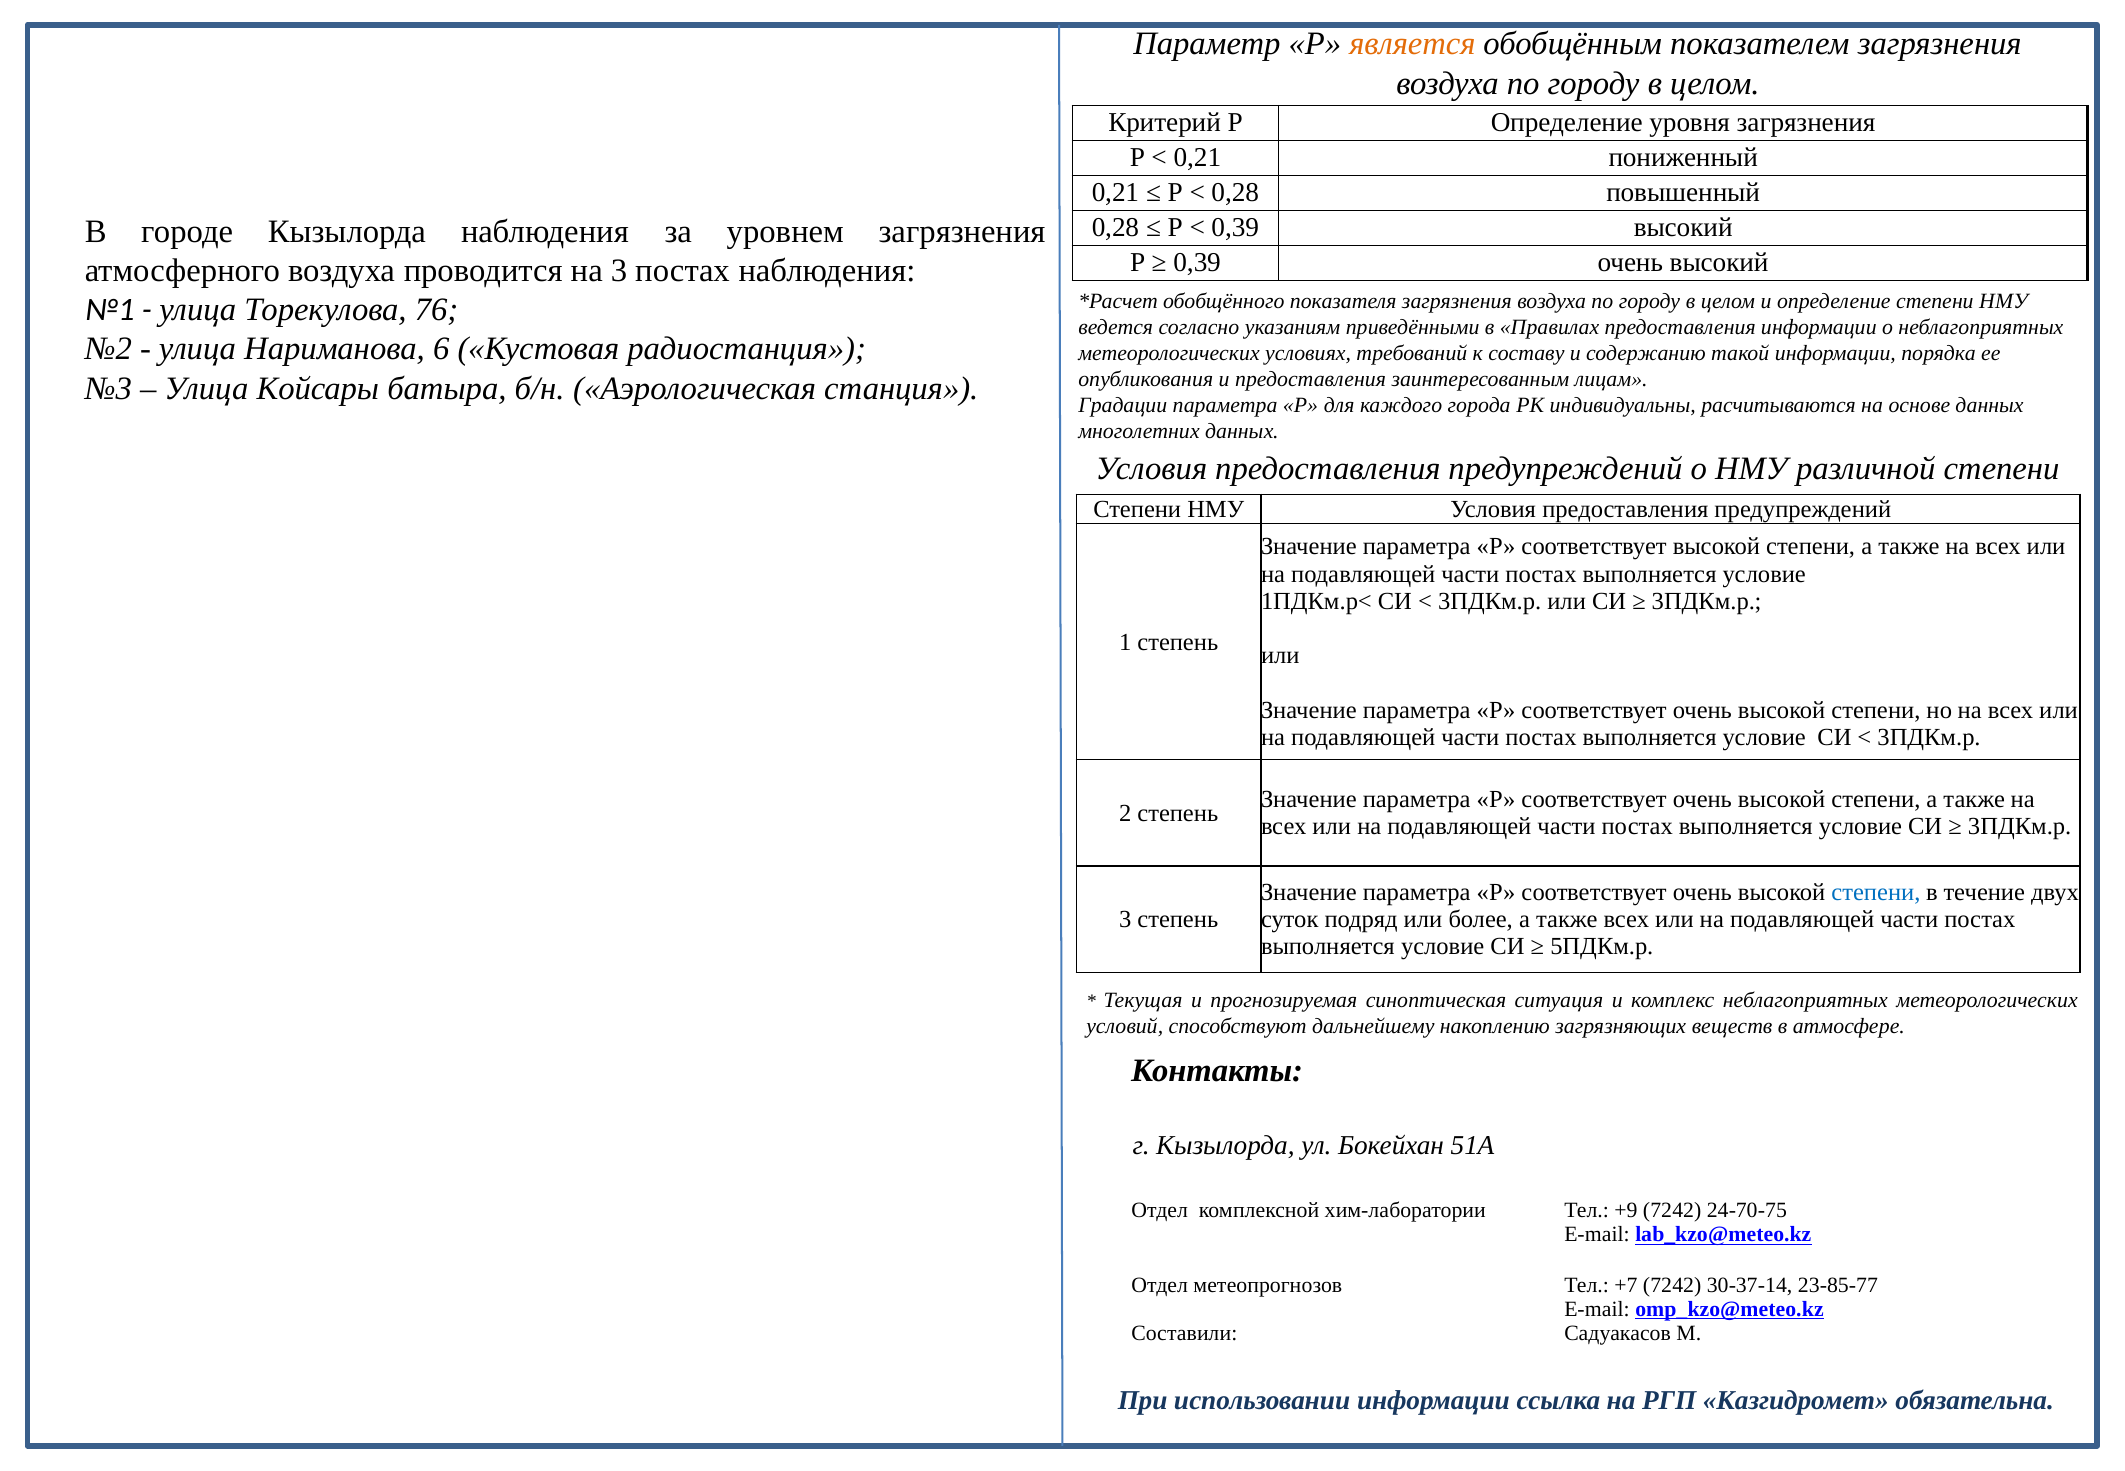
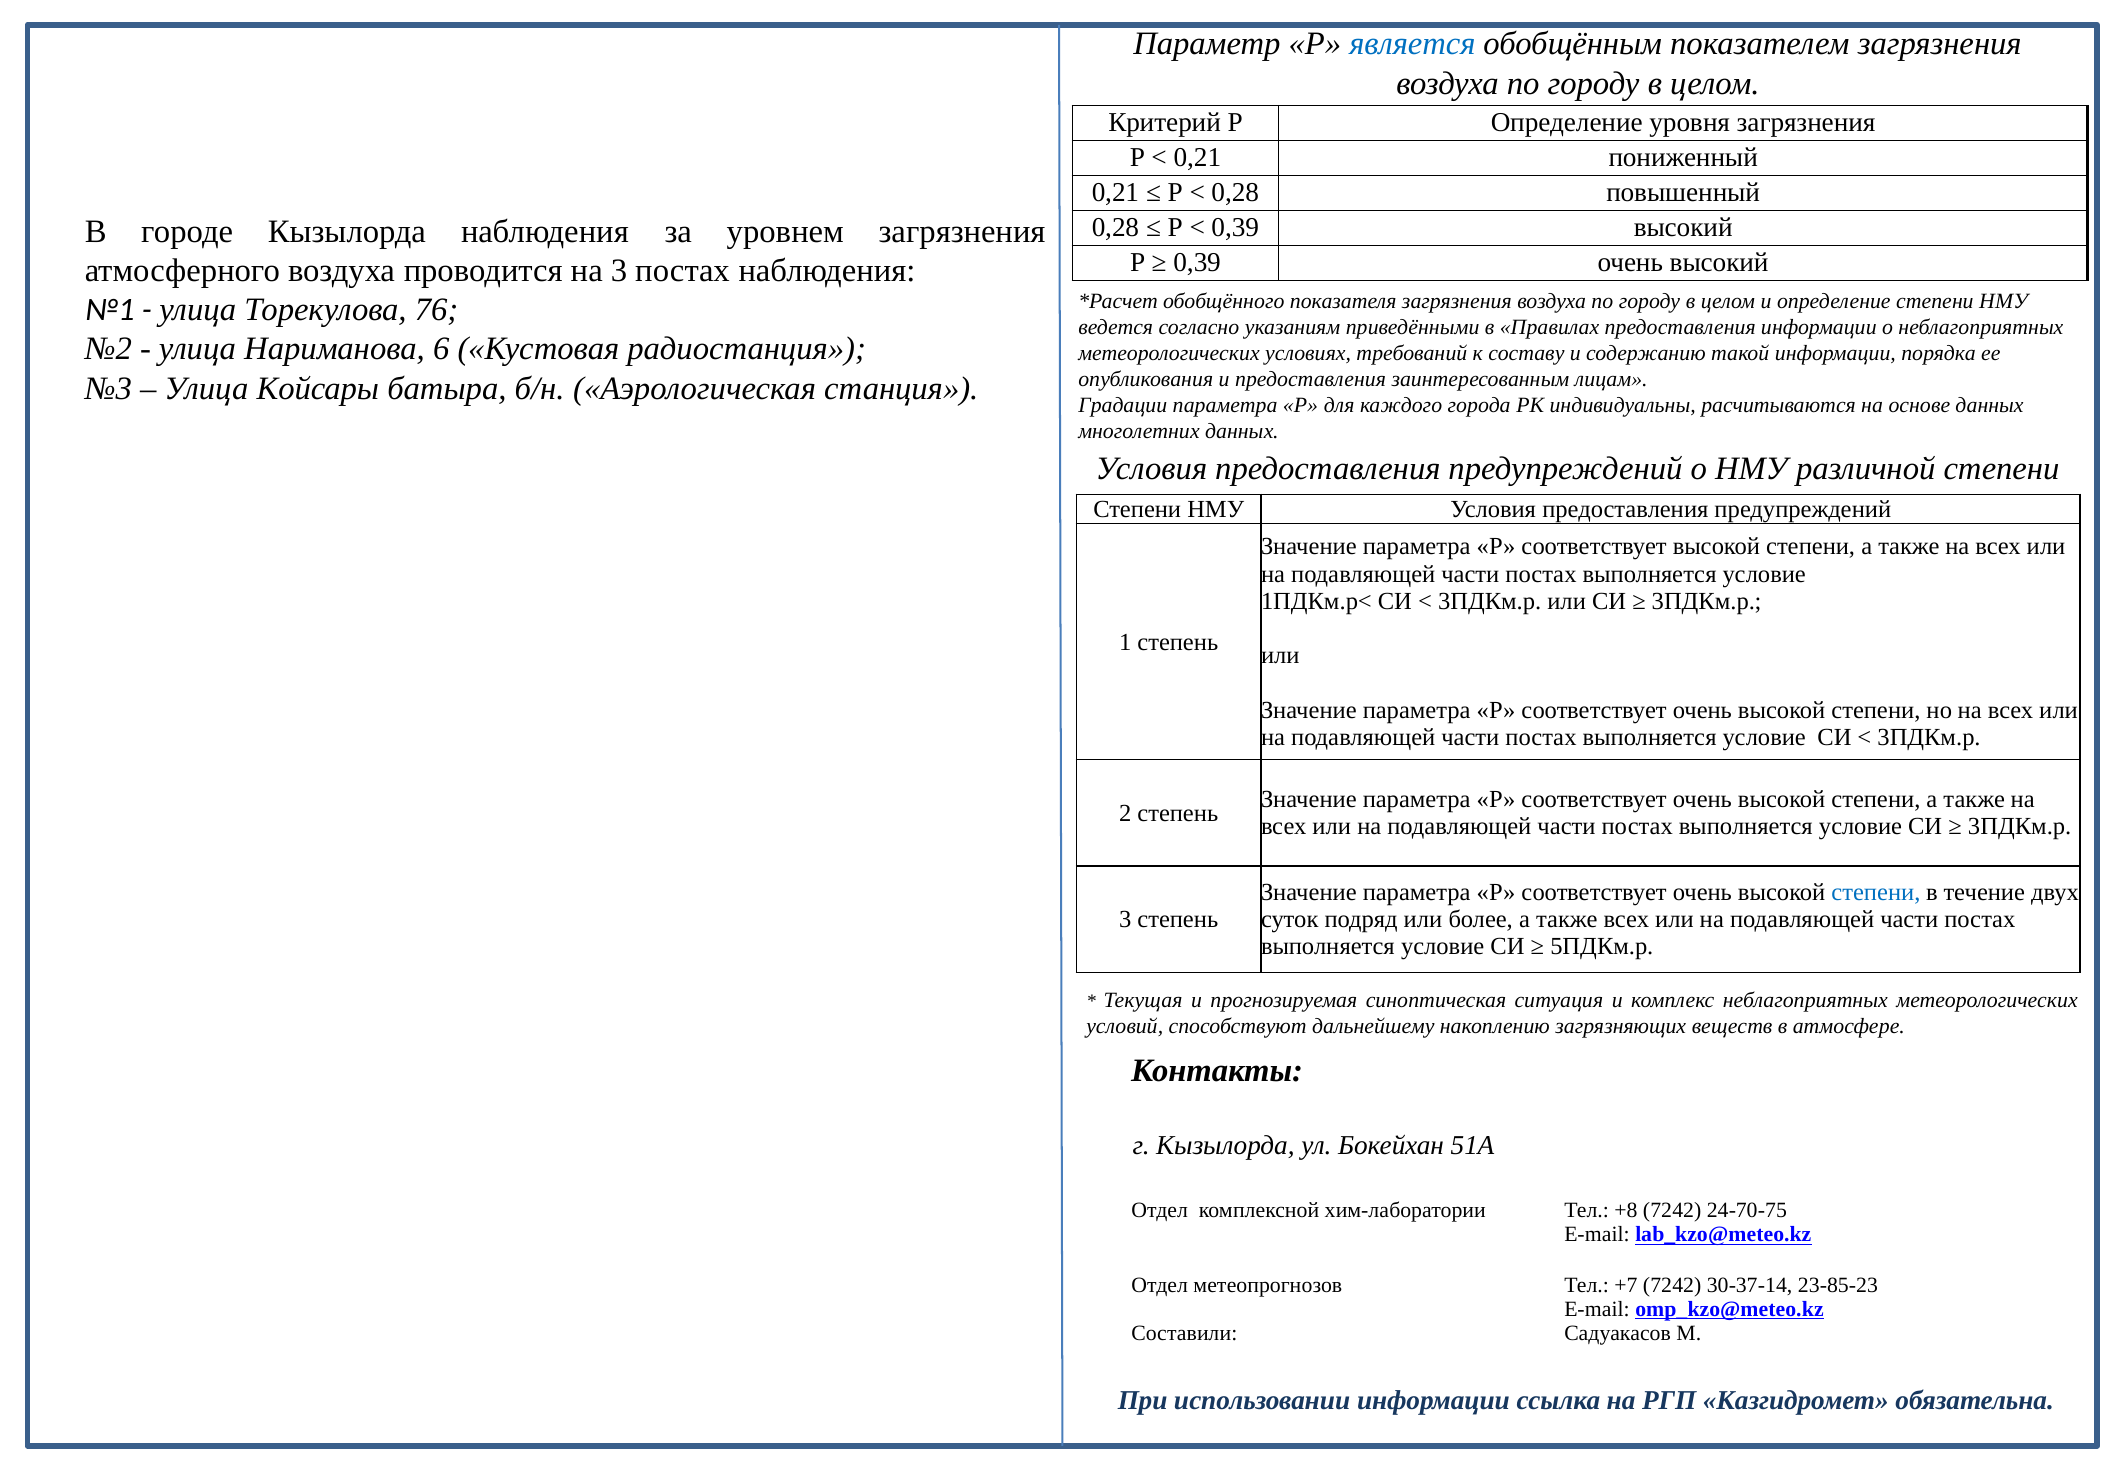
является colour: orange -> blue
+9: +9 -> +8
23-85-77: 23-85-77 -> 23-85-23
